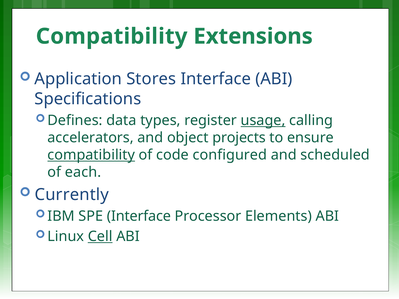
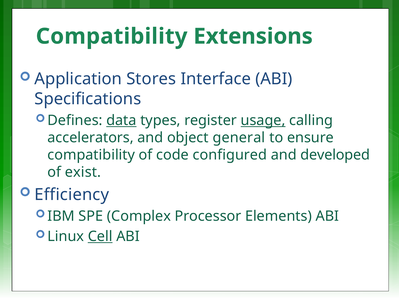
data underline: none -> present
projects: projects -> general
compatibility at (91, 155) underline: present -> none
scheduled: scheduled -> developed
each: each -> exist
Currently: Currently -> Efficiency
SPE Interface: Interface -> Complex
